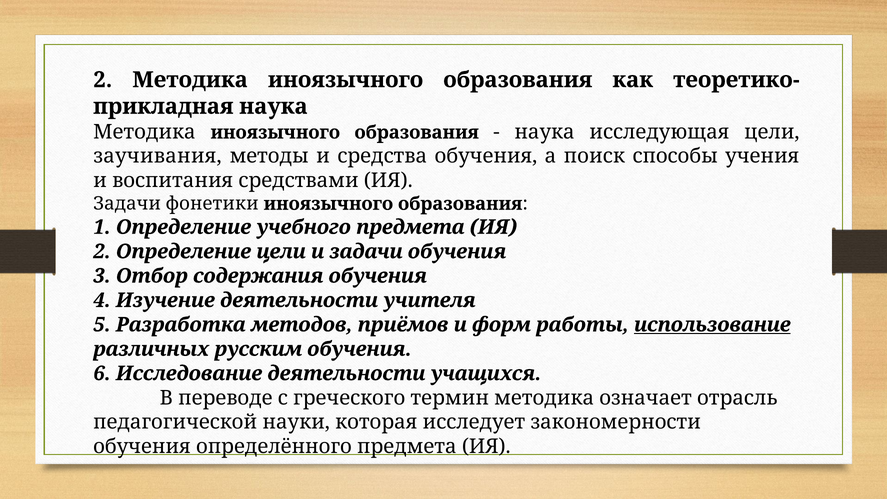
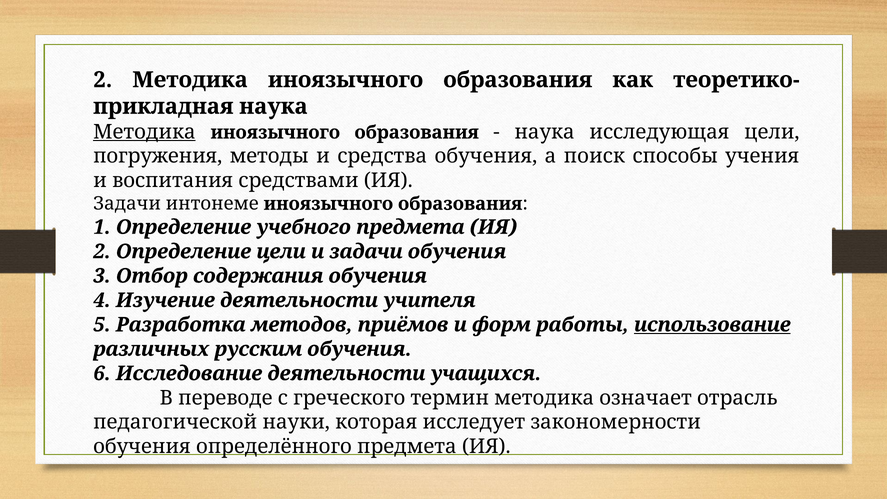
Методика at (144, 132) underline: none -> present
заучивания: заучивания -> погружения
фонетики: фонетики -> интонеме
